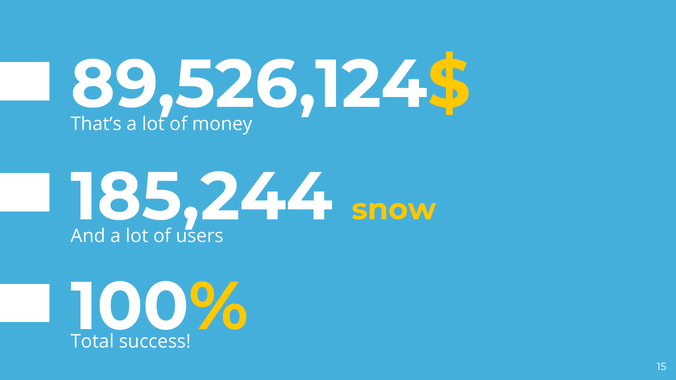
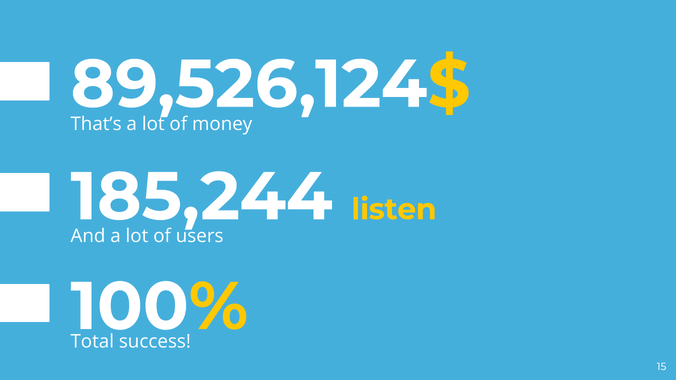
snow: snow -> listen
